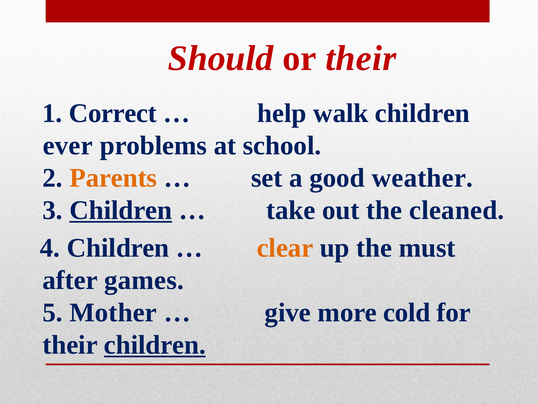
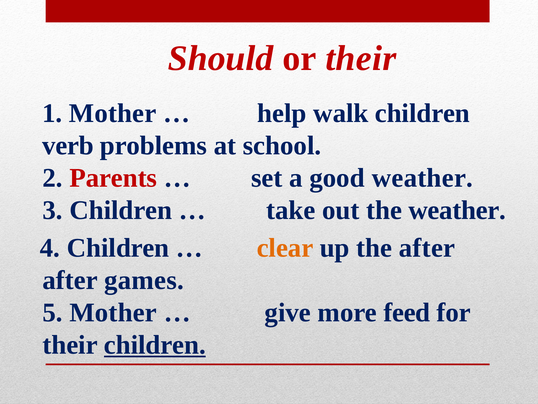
1 Correct: Correct -> Mother
ever: ever -> verb
Parents colour: orange -> red
Children at (121, 210) underline: present -> none
the cleaned: cleaned -> weather
the must: must -> after
cold: cold -> feed
